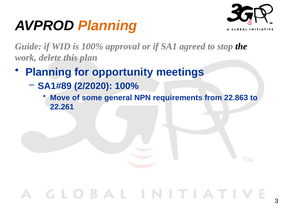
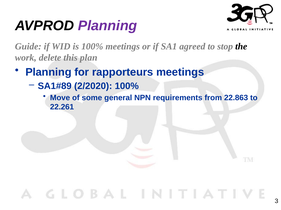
Planning at (108, 26) colour: orange -> purple
100% approval: approval -> meetings
opportunity: opportunity -> rapporteurs
